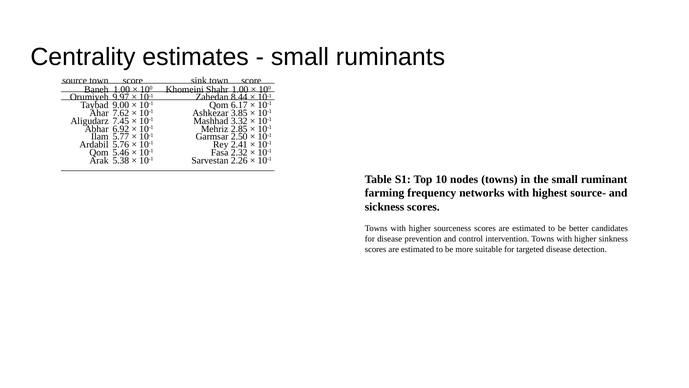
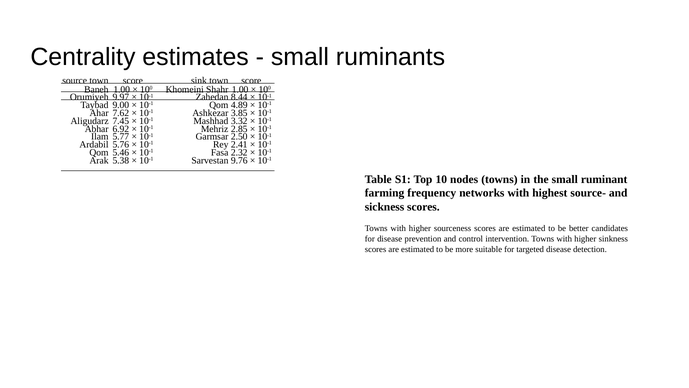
6.17: 6.17 -> 4.89
2.26: 2.26 -> 9.76
